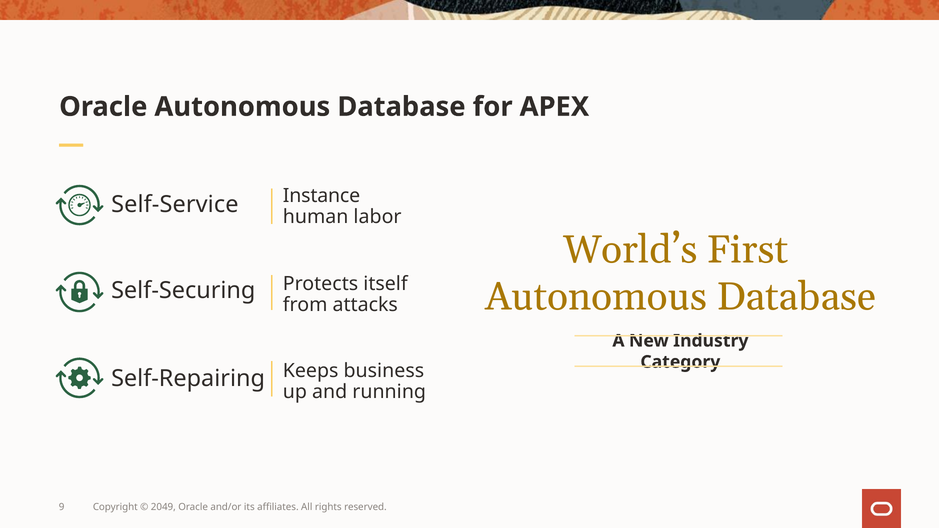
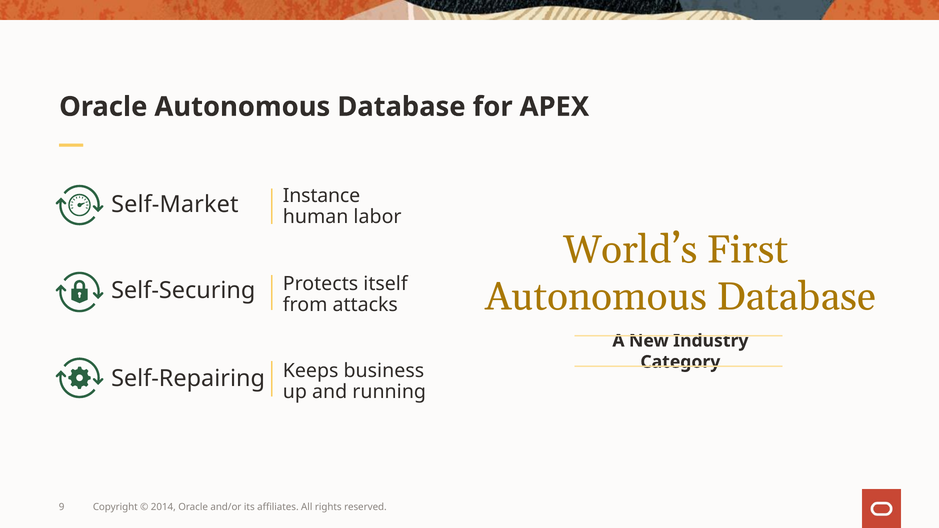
Self-Service: Self-Service -> Self-Market
2049: 2049 -> 2014
